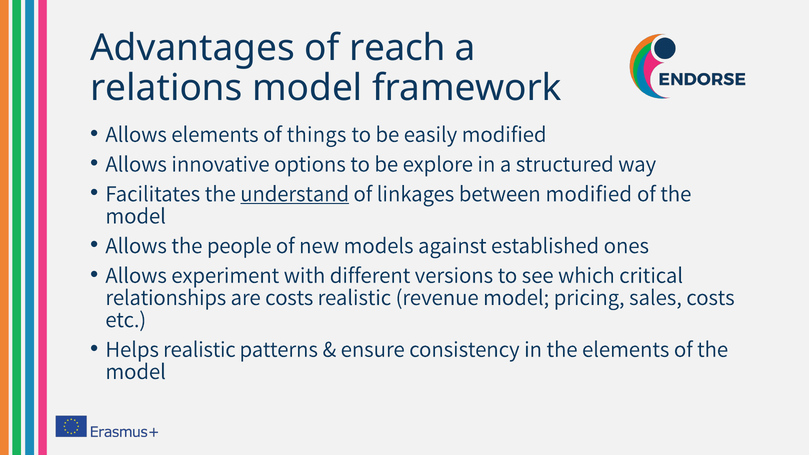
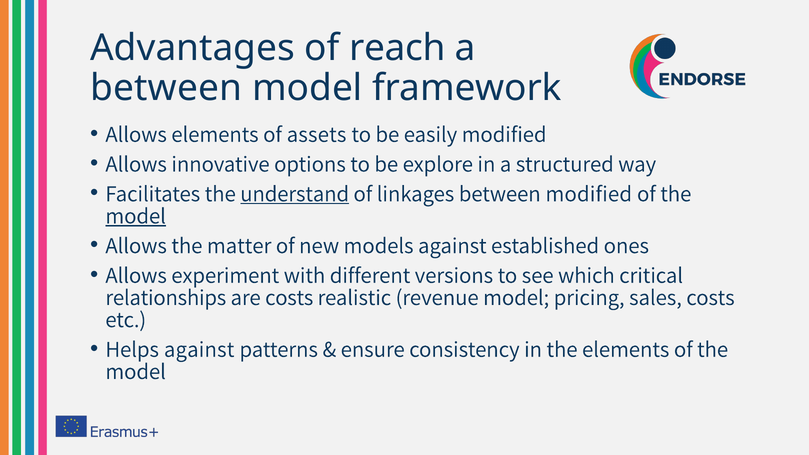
relations at (166, 88): relations -> between
things: things -> assets
model at (136, 216) underline: none -> present
people: people -> matter
Helps realistic: realistic -> against
